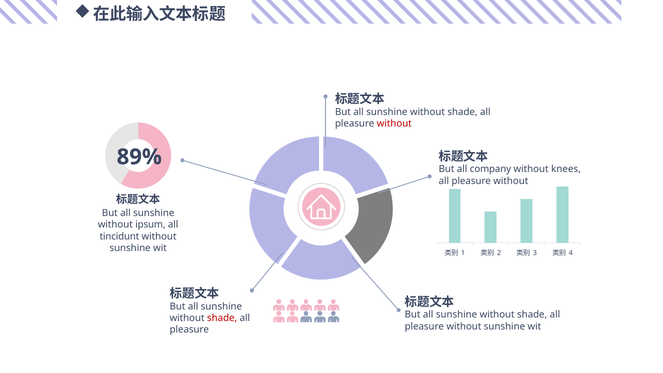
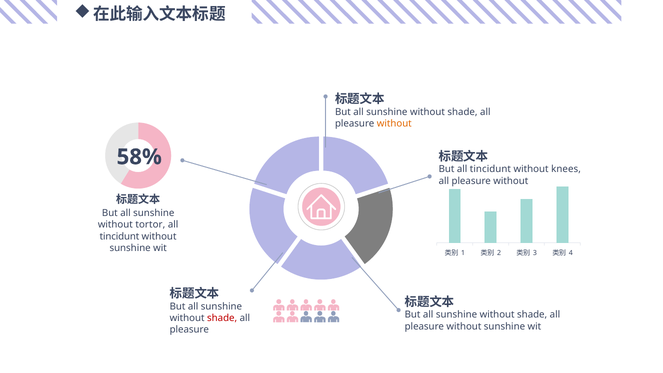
without at (394, 123) colour: red -> orange
89%: 89% -> 58%
But all company: company -> tincidunt
ipsum: ipsum -> tortor
